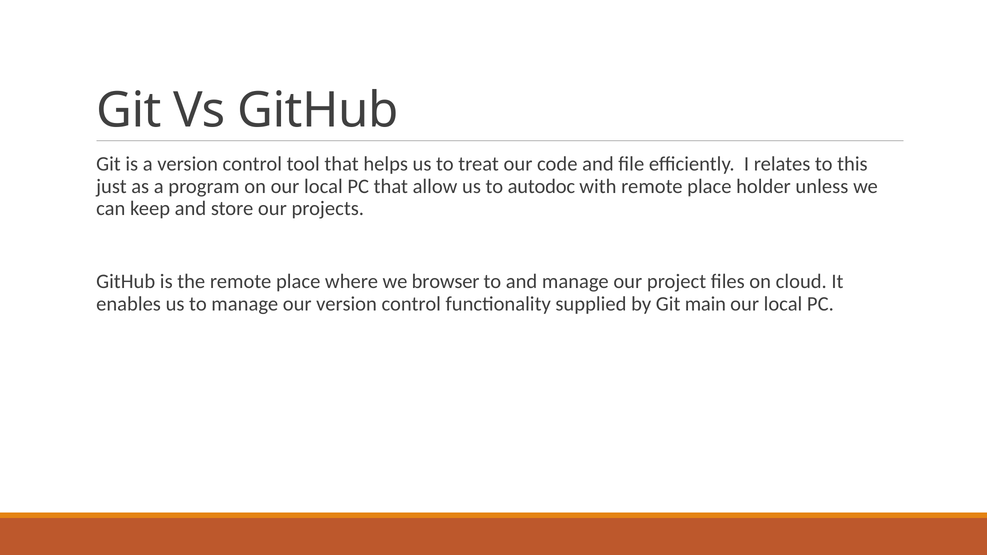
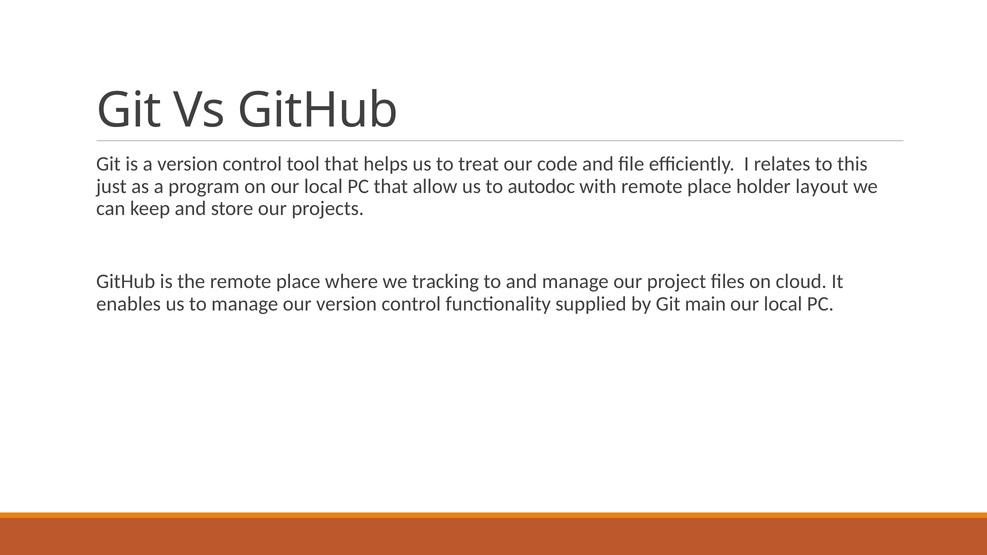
unless: unless -> layout
browser: browser -> tracking
